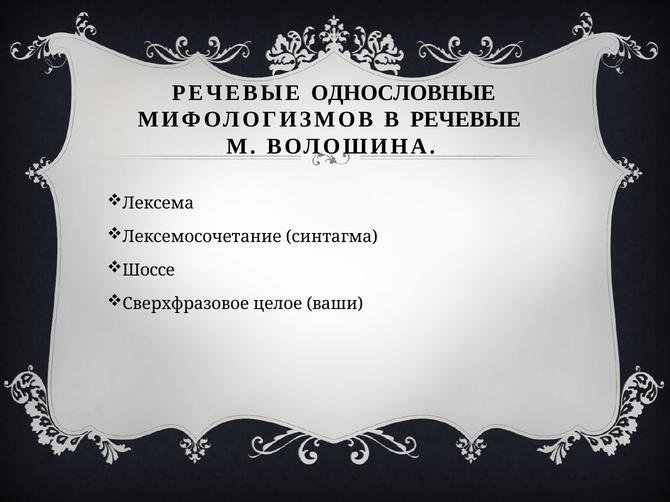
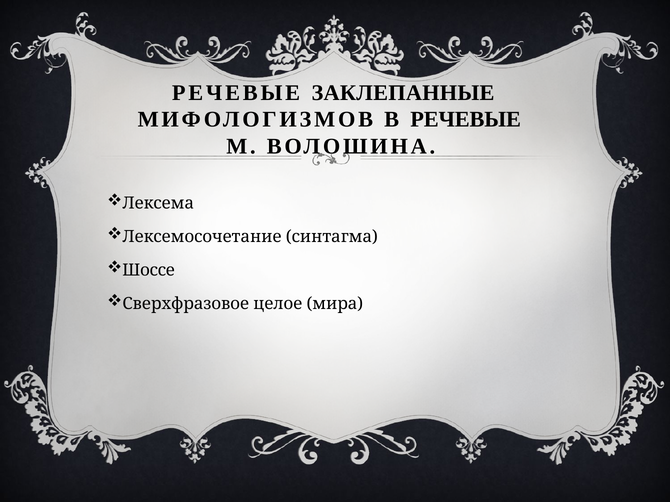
ОДНОСЛОВНЫЕ: ОДНОСЛОВНЫЕ -> ЗАКЛЕПАННЫЕ
ваши: ваши -> мира
